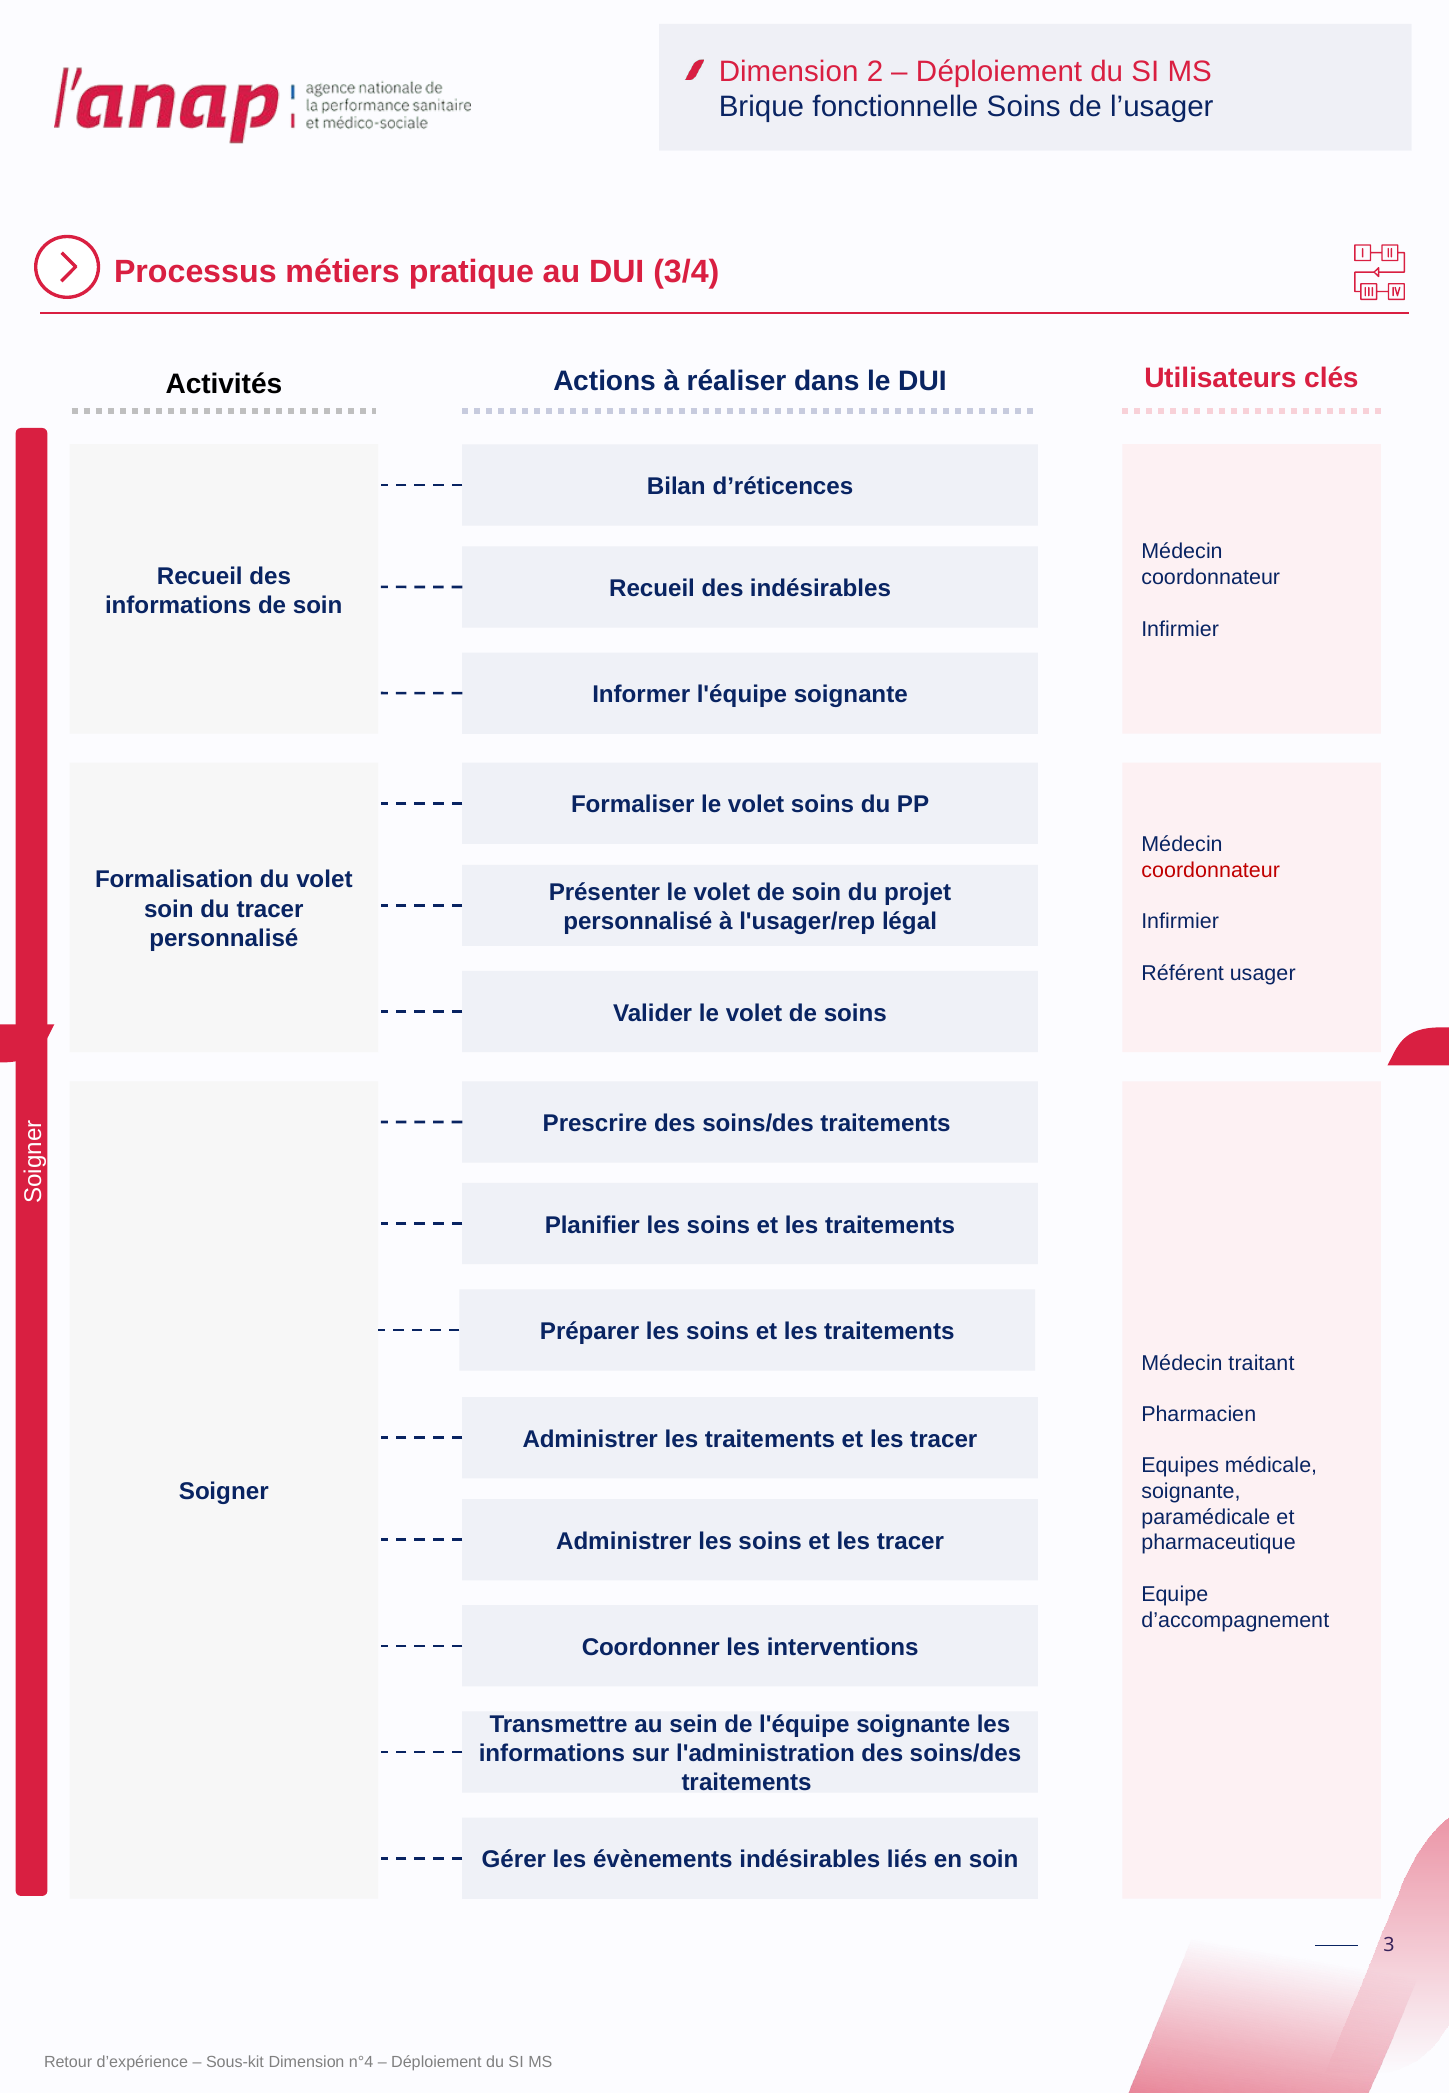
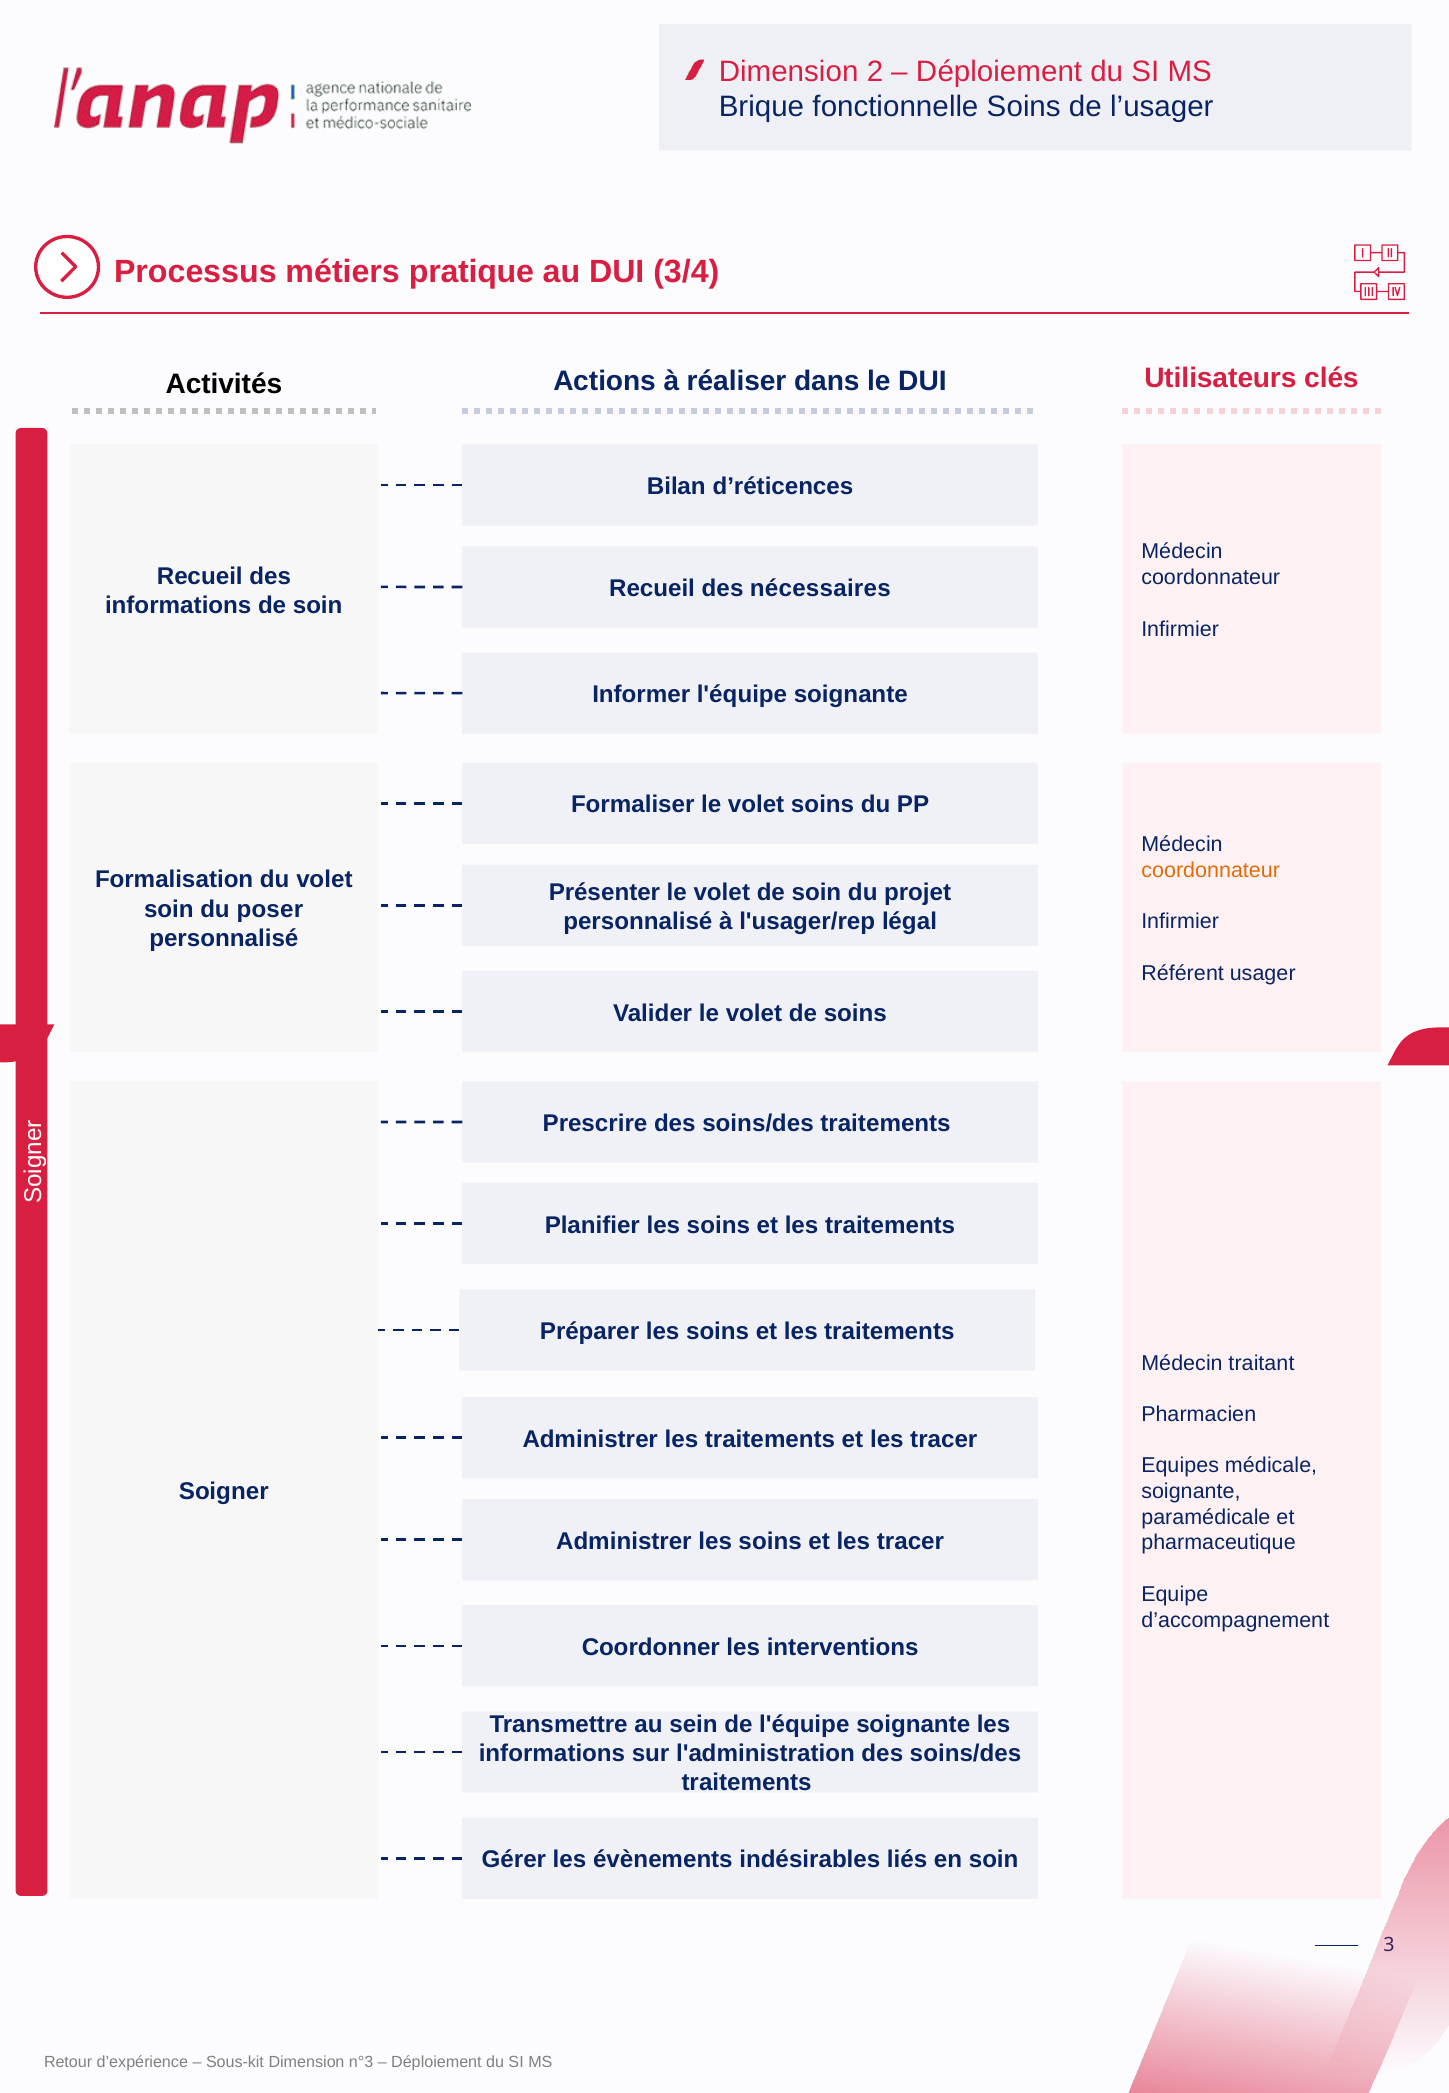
des indésirables: indésirables -> nécessaires
coordonnateur at (1211, 870) colour: red -> orange
du tracer: tracer -> poser
n°4: n°4 -> n°3
